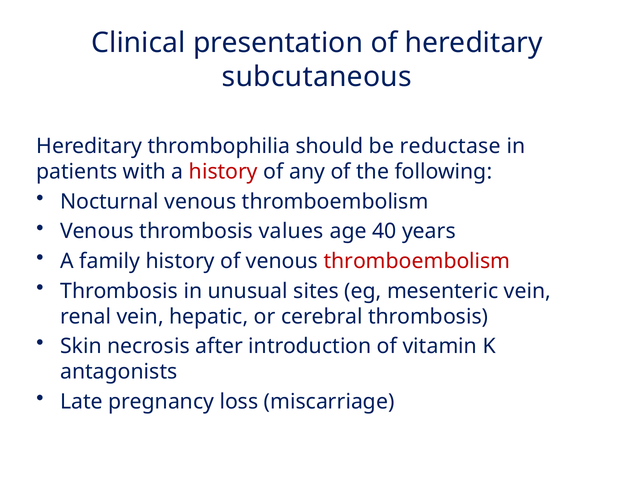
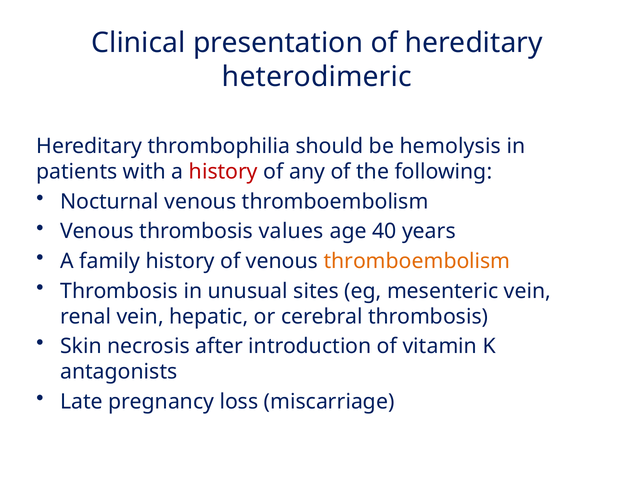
subcutaneous: subcutaneous -> heterodimeric
reductase: reductase -> hemolysis
thromboembolism at (417, 261) colour: red -> orange
